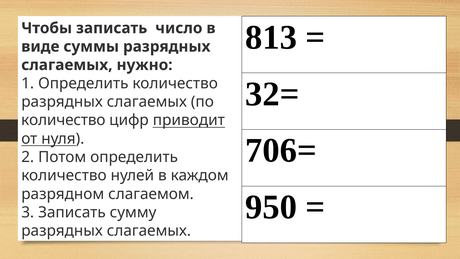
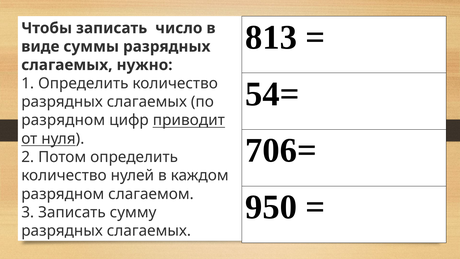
32=: 32= -> 54=
количество at (63, 120): количество -> разрядном
